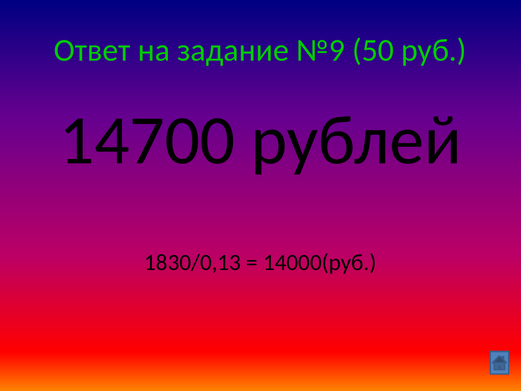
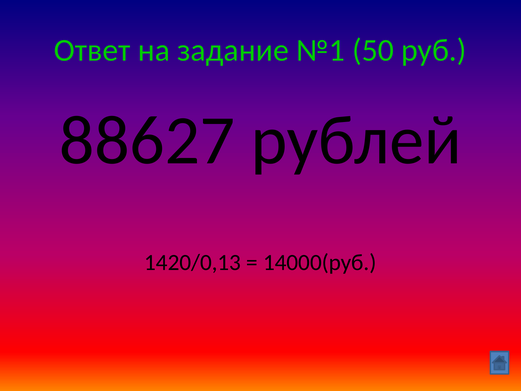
№9: №9 -> №1
14700: 14700 -> 88627
1830/0,13: 1830/0,13 -> 1420/0,13
